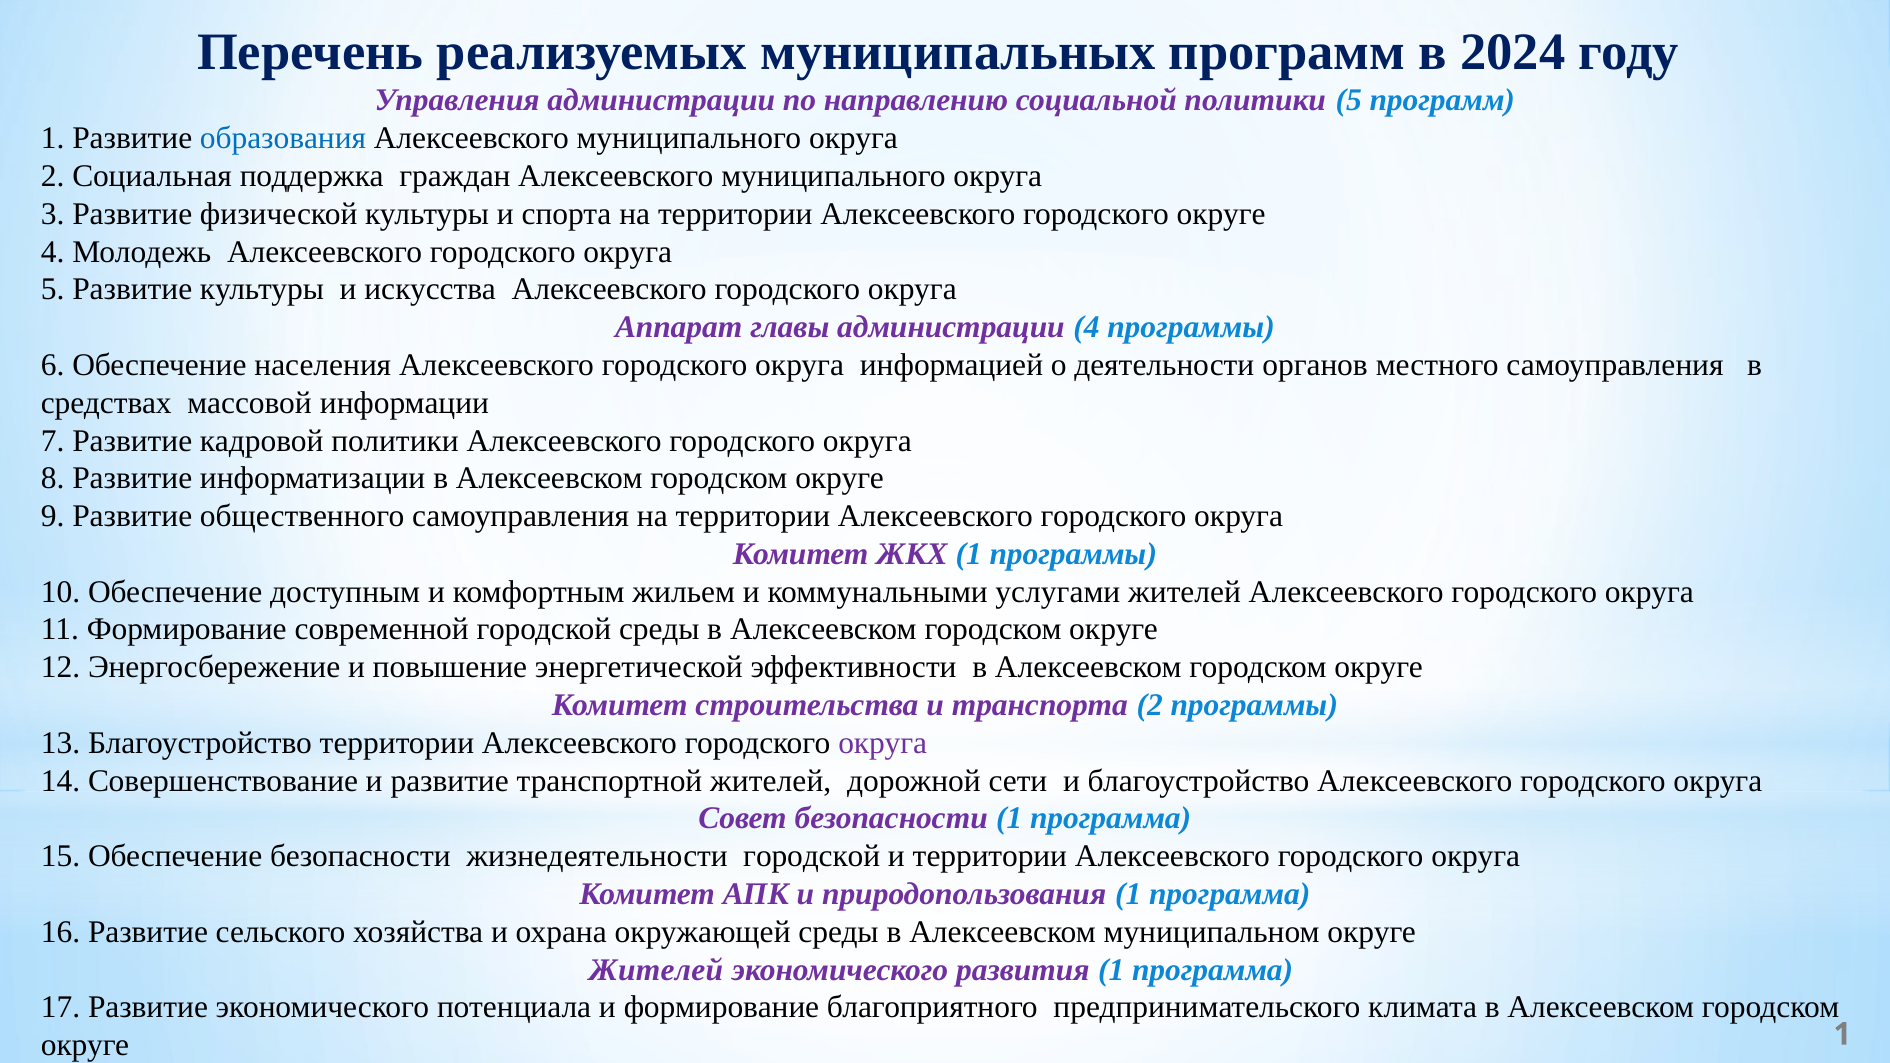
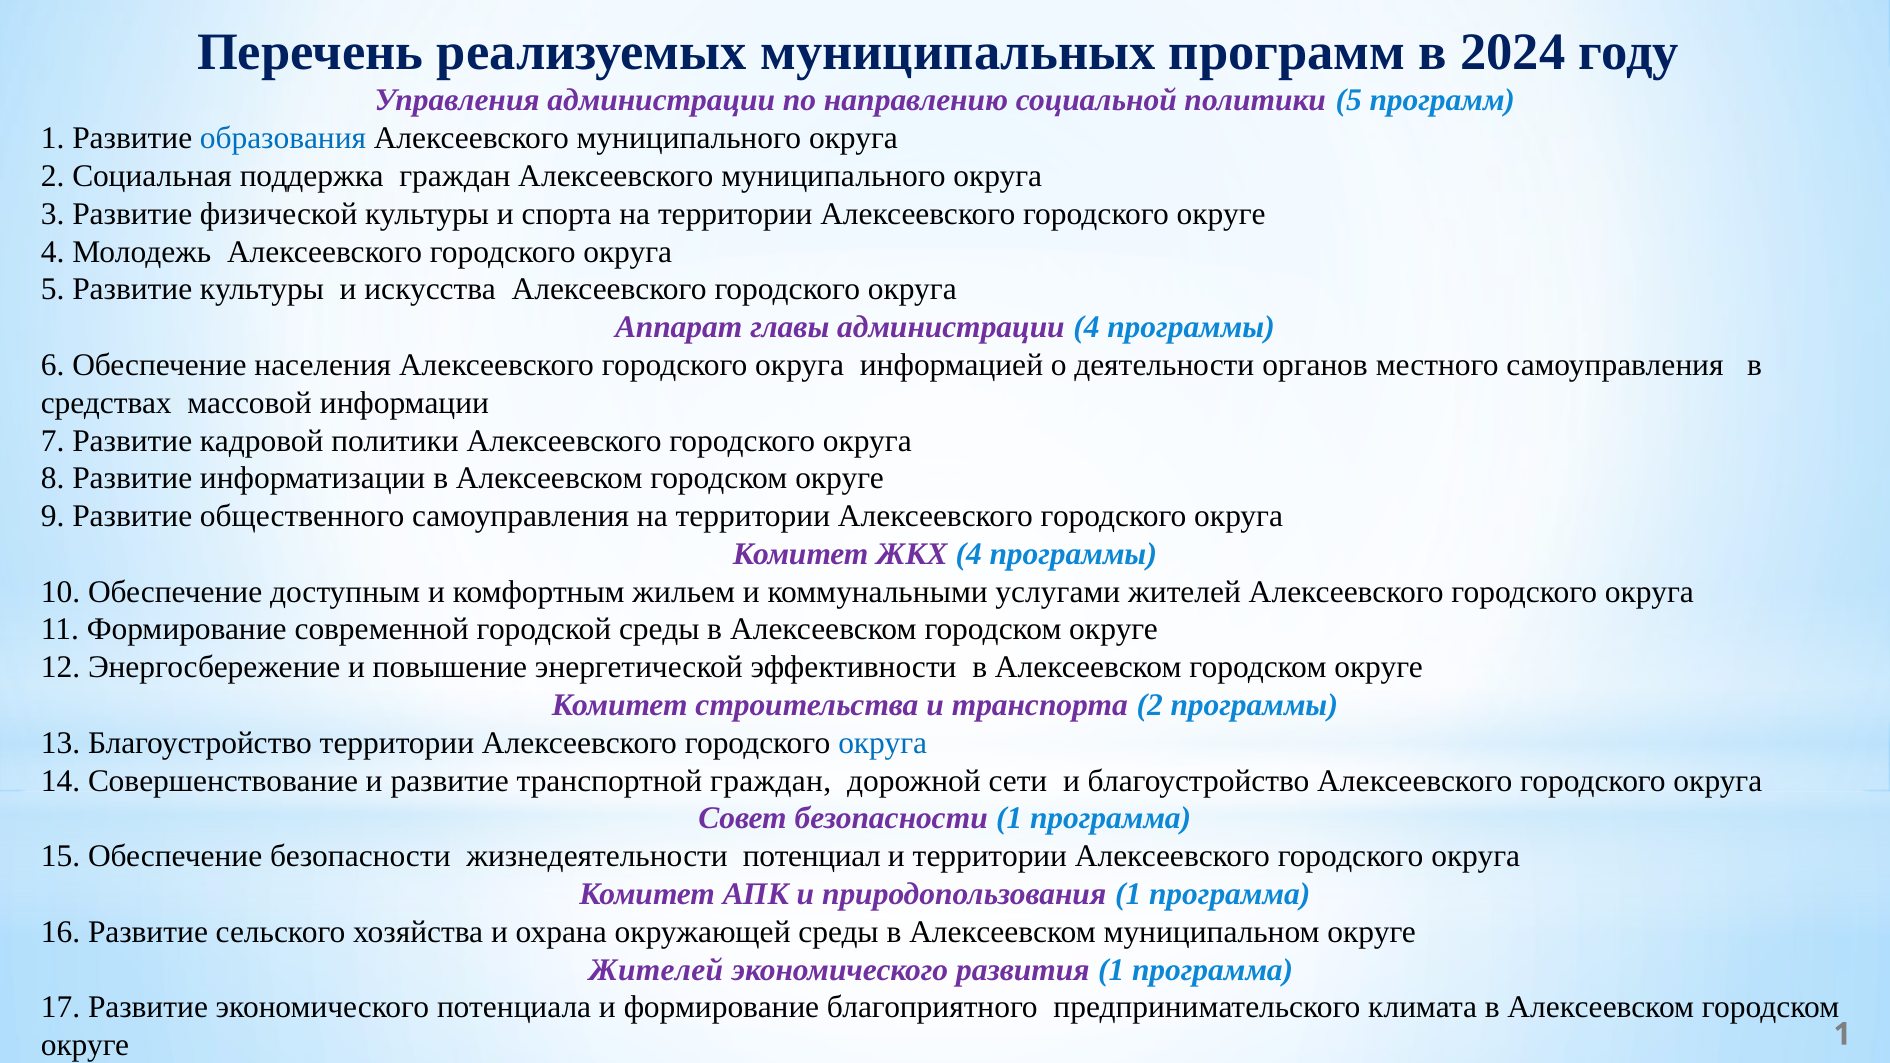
ЖКХ 1: 1 -> 4
округа at (883, 743) colour: purple -> blue
транспортной жителей: жителей -> граждан
жизнедеятельности городской: городской -> потенциал
